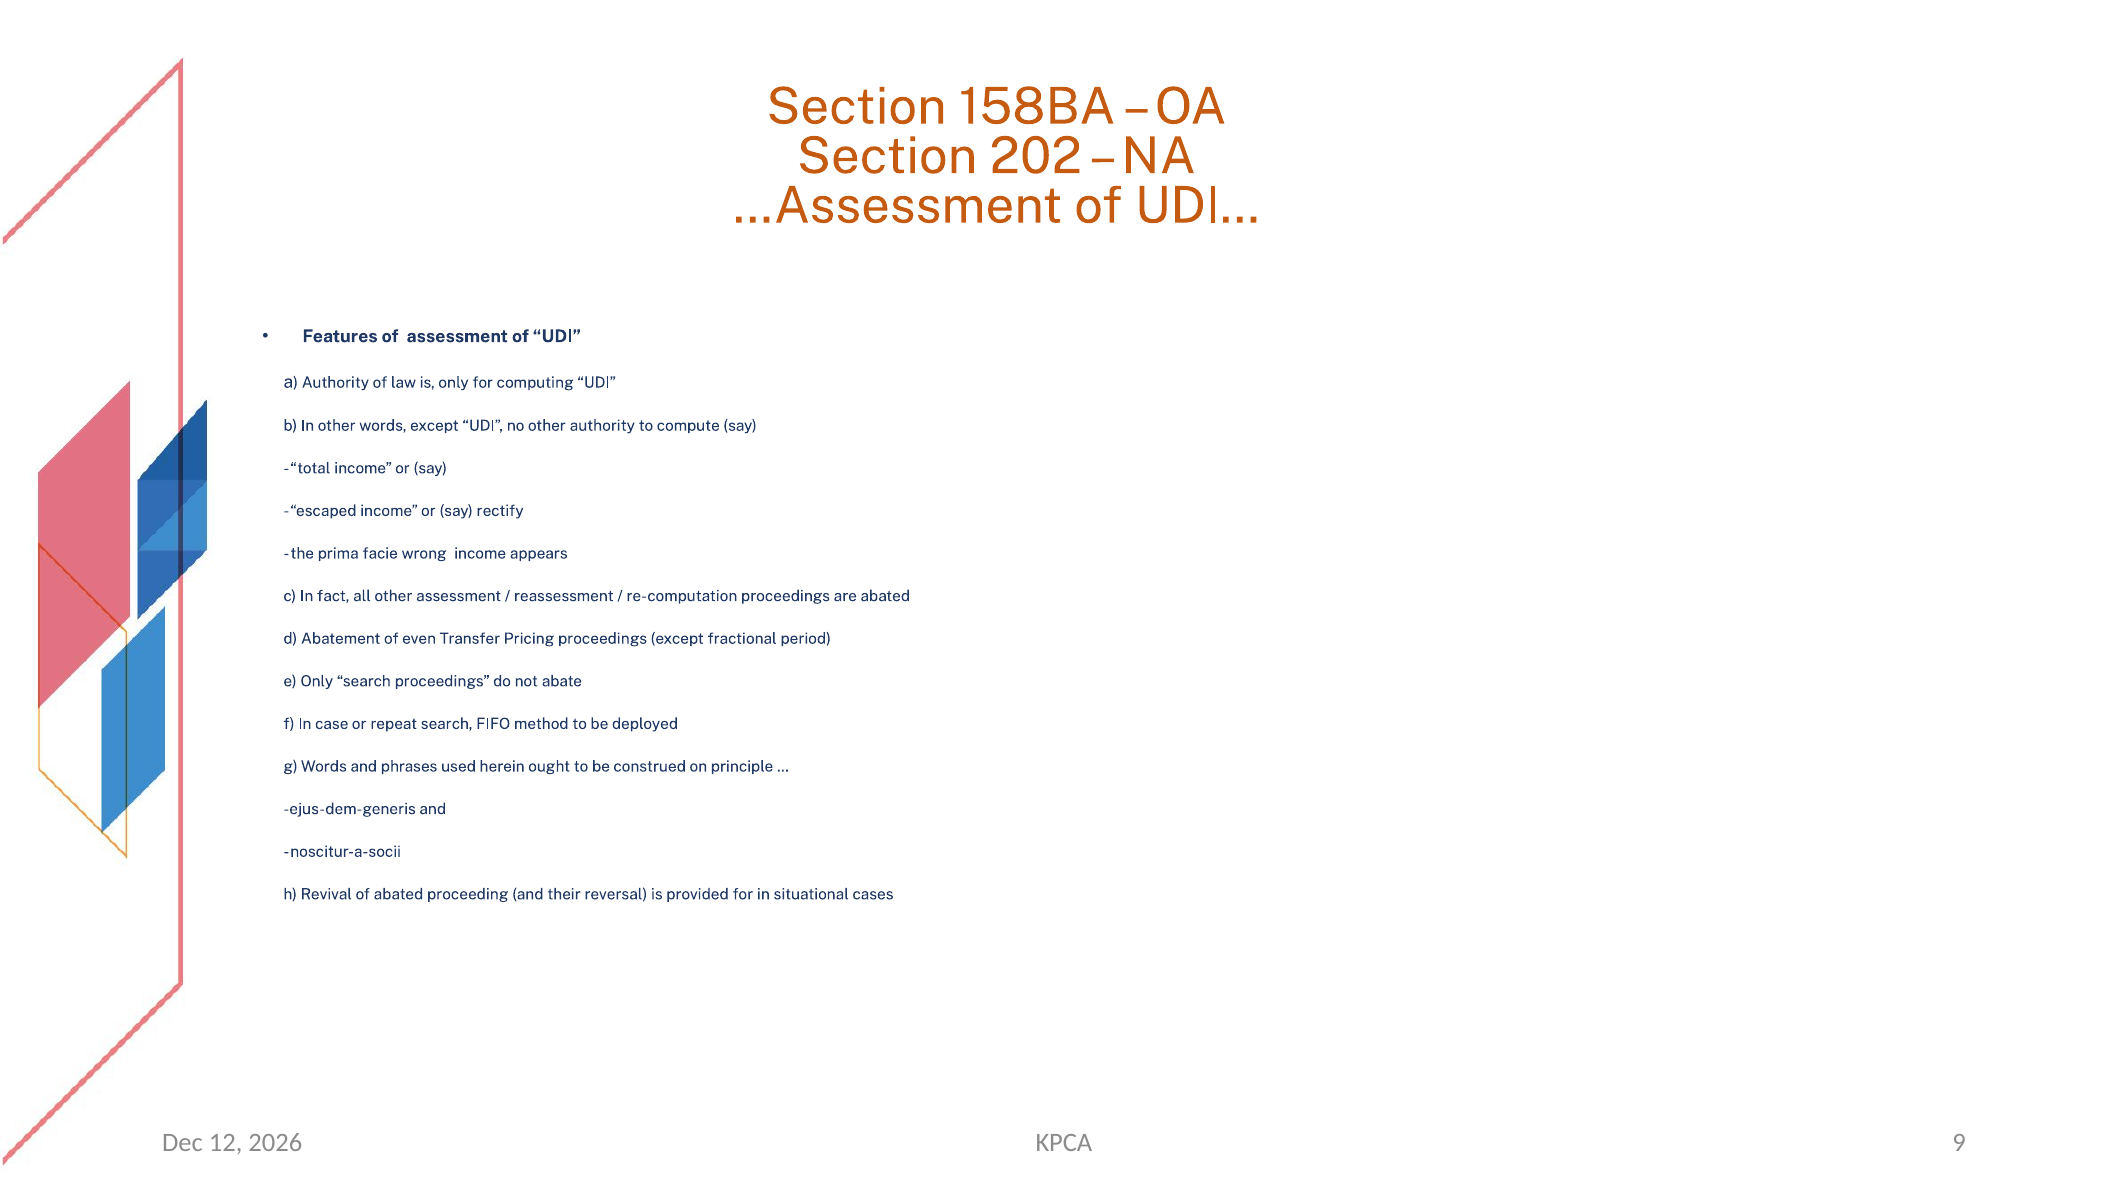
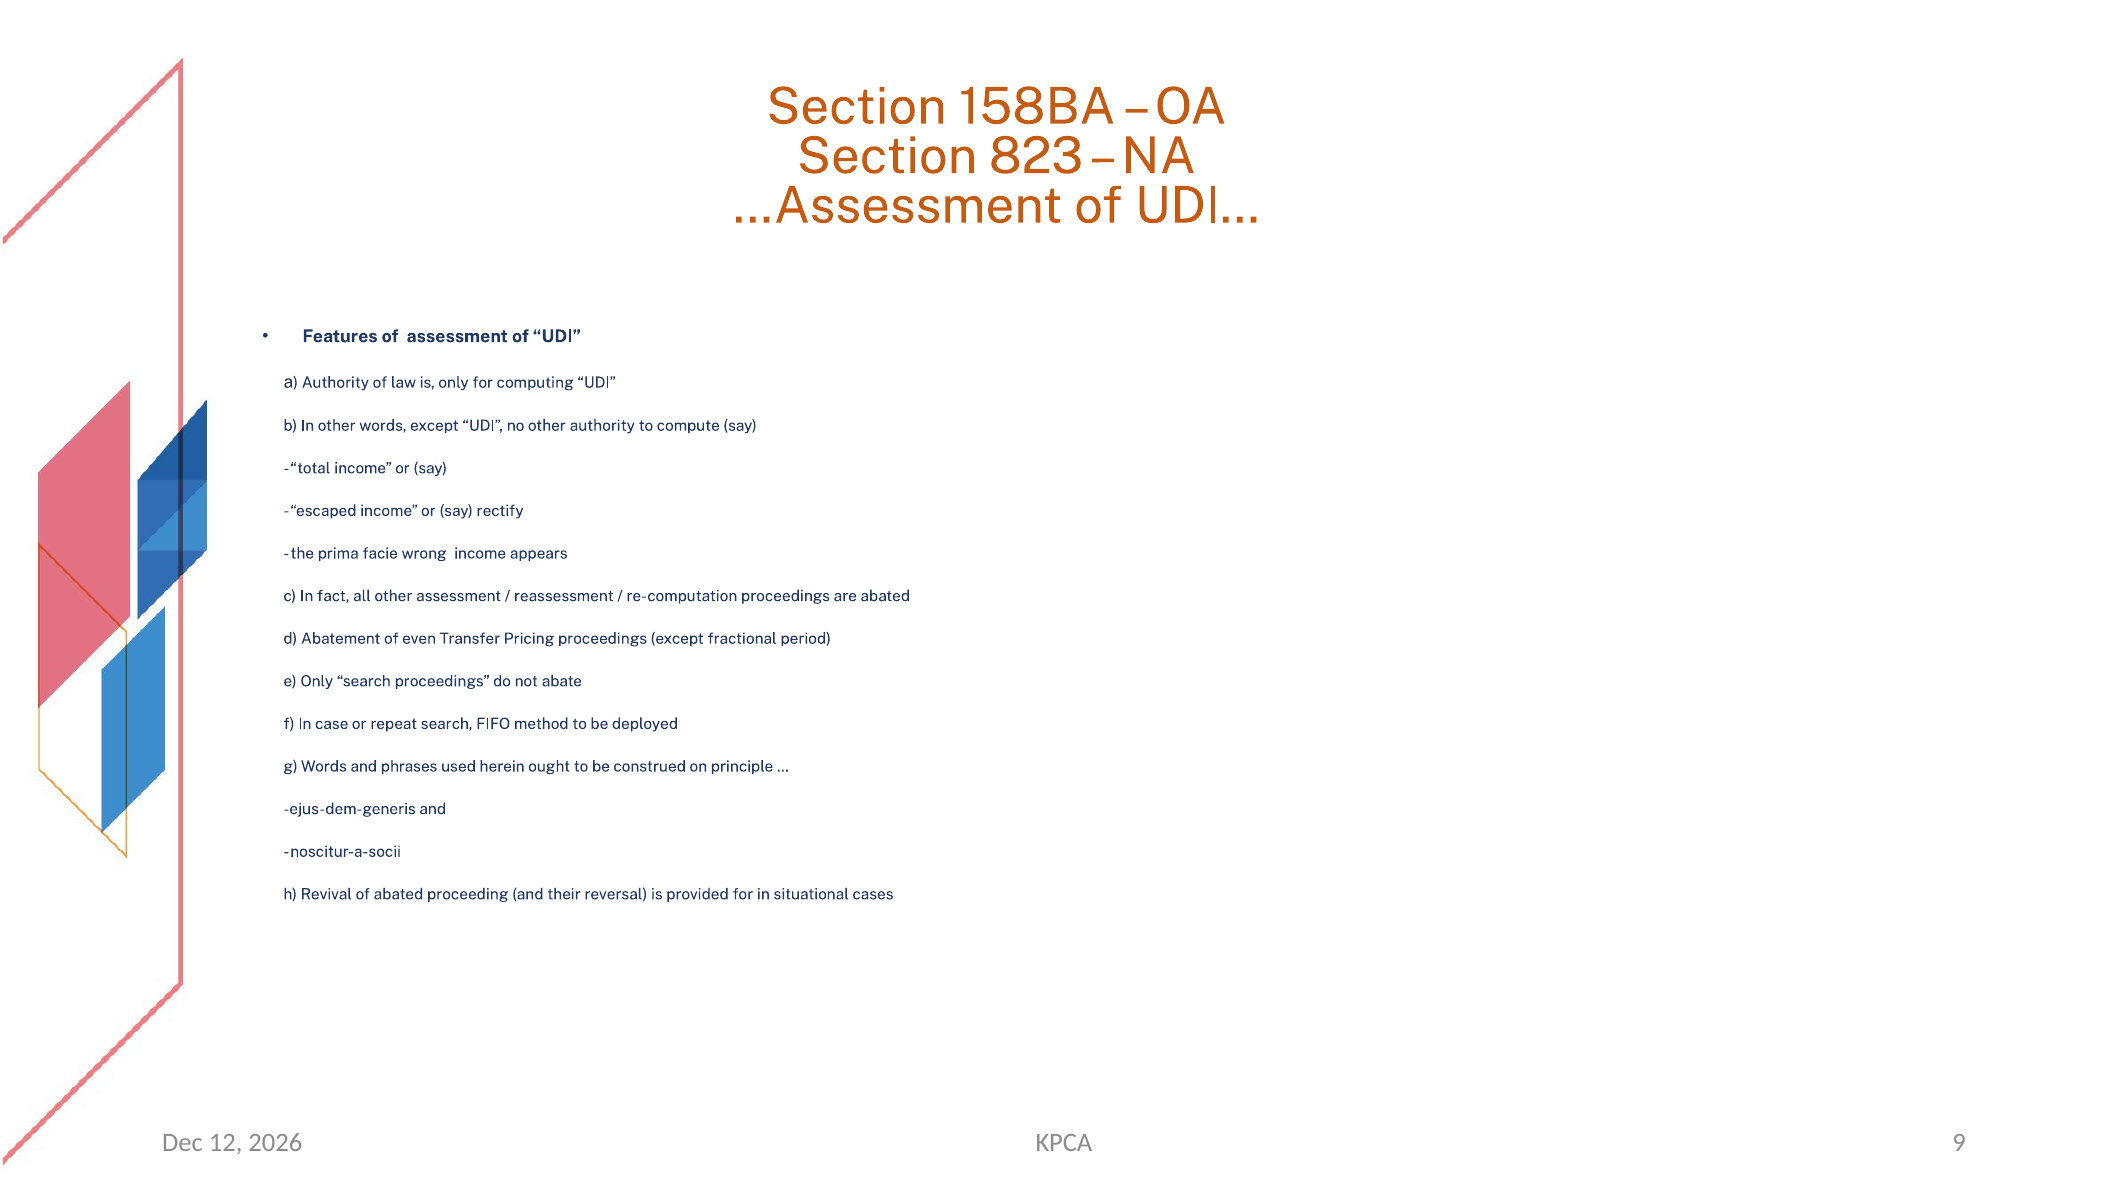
202: 202 -> 823
